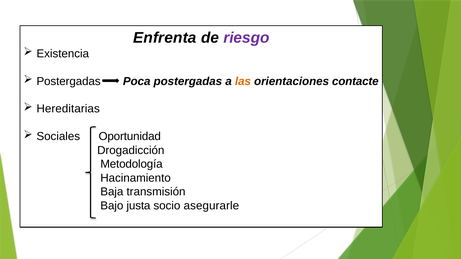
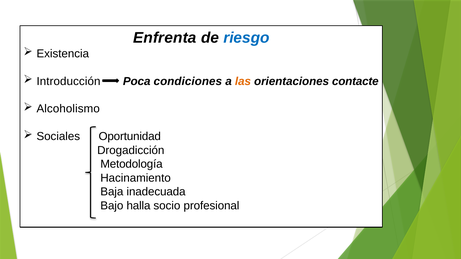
riesgo colour: purple -> blue
Postergadas at (69, 81): Postergadas -> Introducción
Poca postergadas: postergadas -> condiciones
Hereditarias: Hereditarias -> Alcoholismo
transmisión: transmisión -> inadecuada
justa: justa -> halla
asegurarle: asegurarle -> profesional
